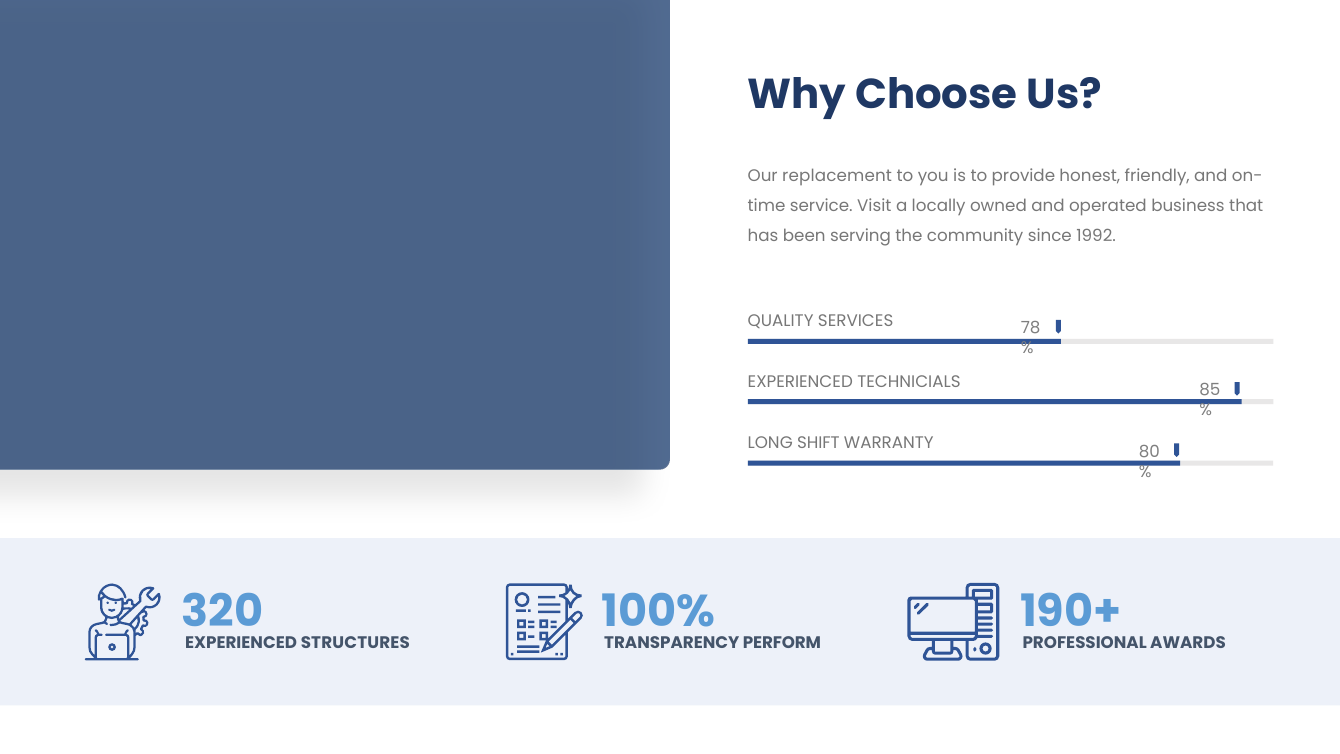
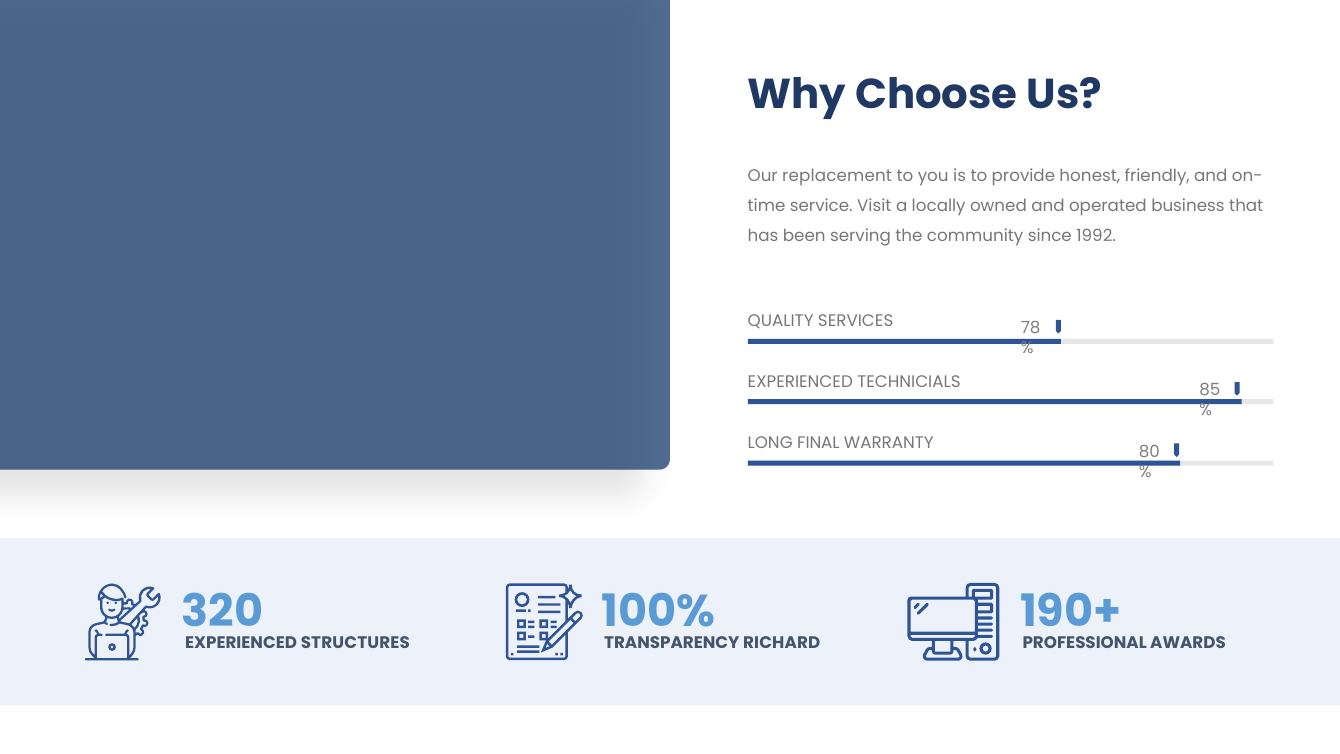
SHIFT: SHIFT -> FINAL
PERFORM: PERFORM -> RICHARD
